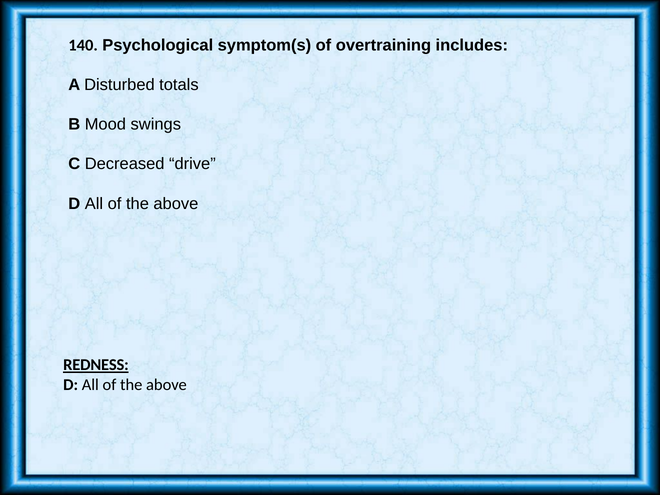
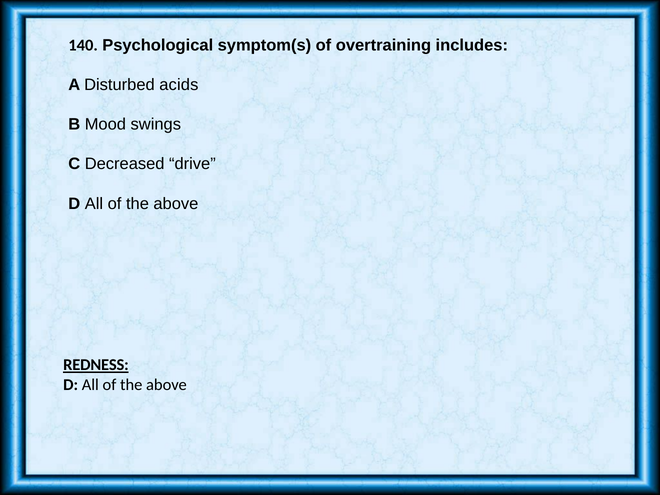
totals: totals -> acids
